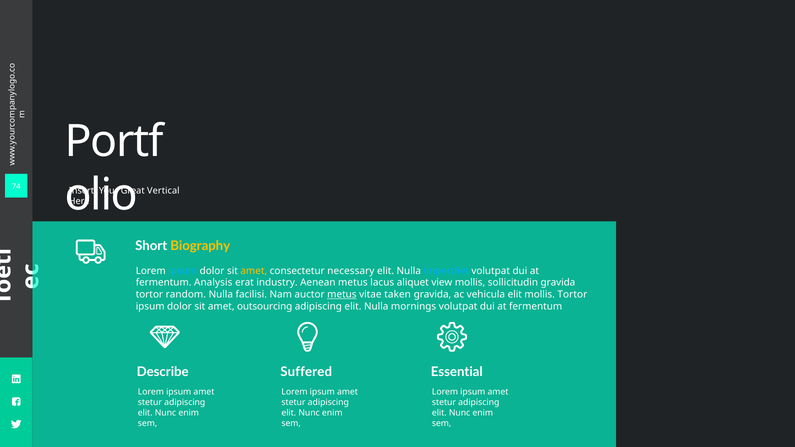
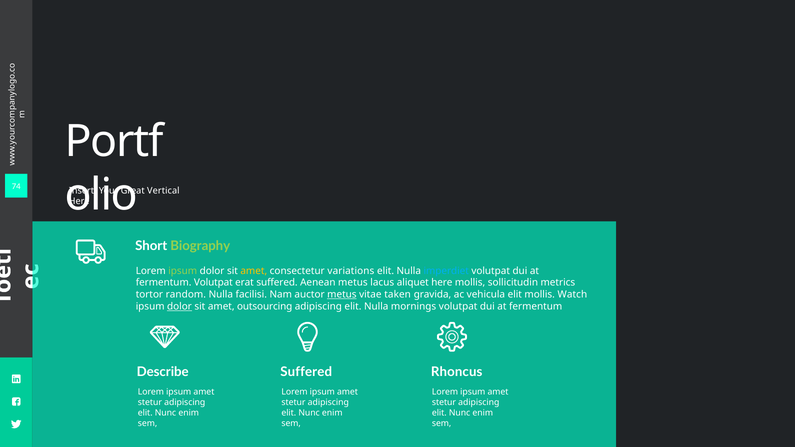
Biography colour: yellow -> light green
ipsum at (183, 271) colour: light blue -> light green
necessary: necessary -> variations
fermentum Analysis: Analysis -> Volutpat
erat industry: industry -> suffered
aliquet view: view -> here
sollicitudin gravida: gravida -> metrics
mollis Tortor: Tortor -> Watch
dolor at (179, 307) underline: none -> present
Essential: Essential -> Rhoncus
